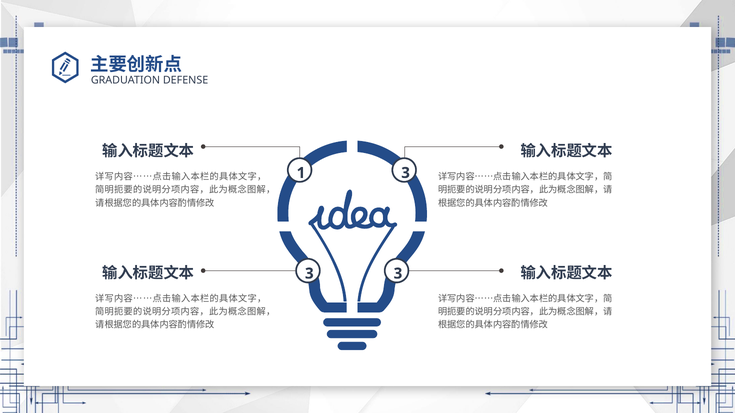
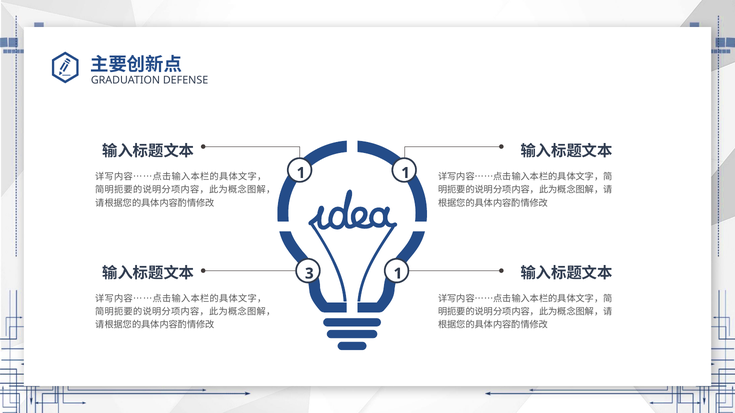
1 3: 3 -> 1
3 at (398, 274): 3 -> 1
